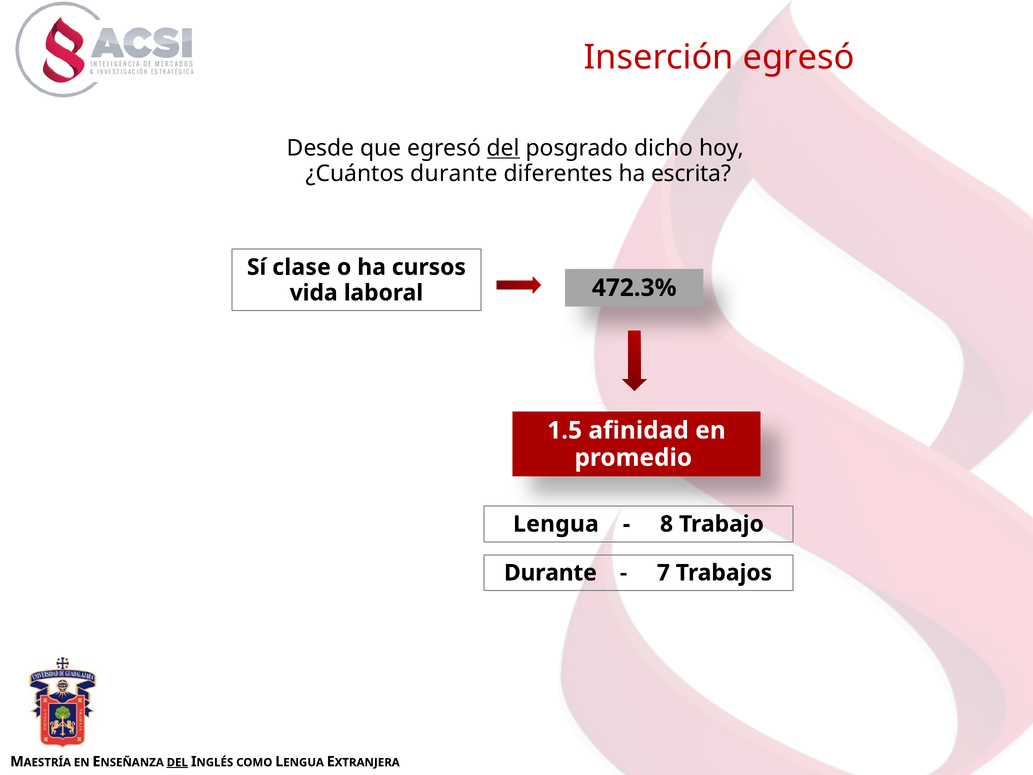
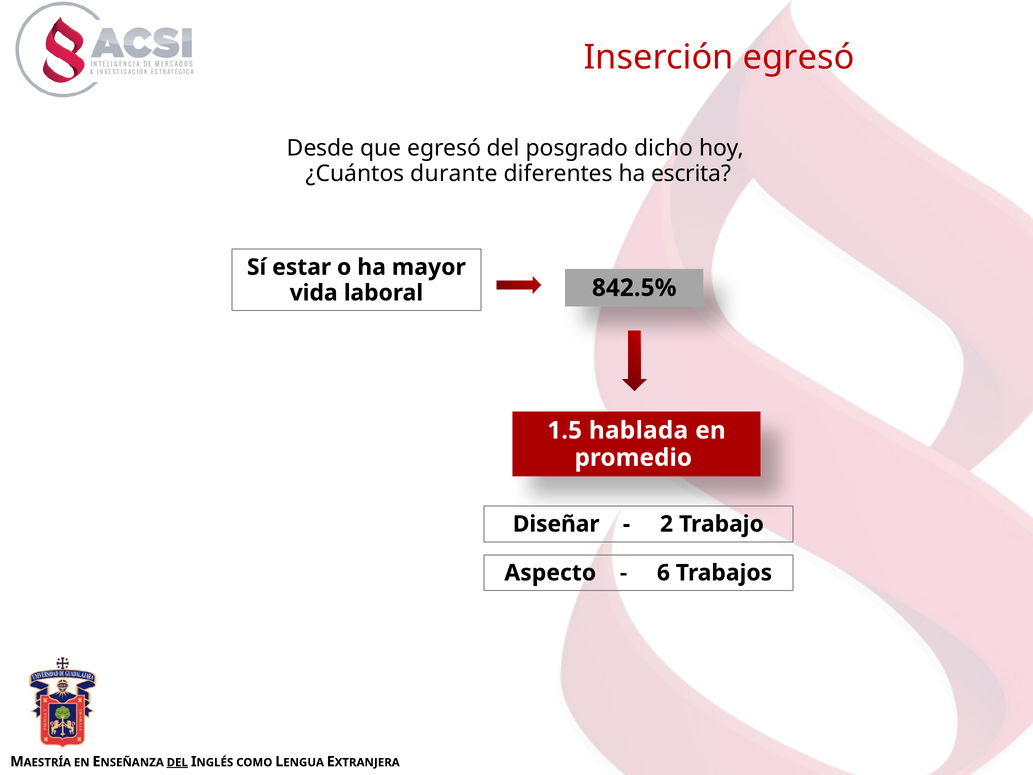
del at (503, 148) underline: present -> none
clase: clase -> estar
cursos: cursos -> mayor
472.3%: 472.3% -> 842.5%
afinidad: afinidad -> hablada
Lengua at (556, 524): Lengua -> Diseñar
8: 8 -> 2
Durante at (550, 573): Durante -> Aspecto
7: 7 -> 6
